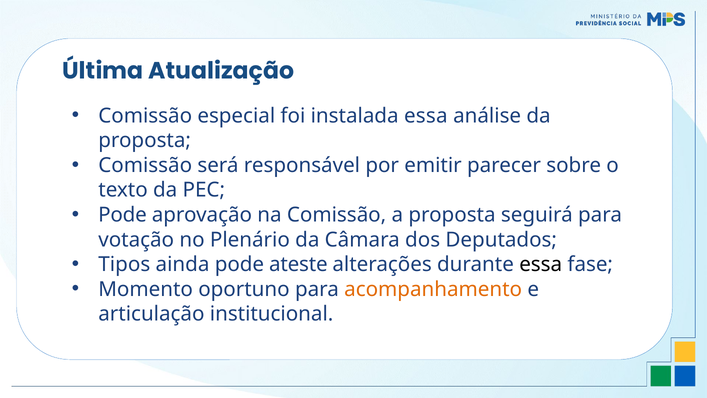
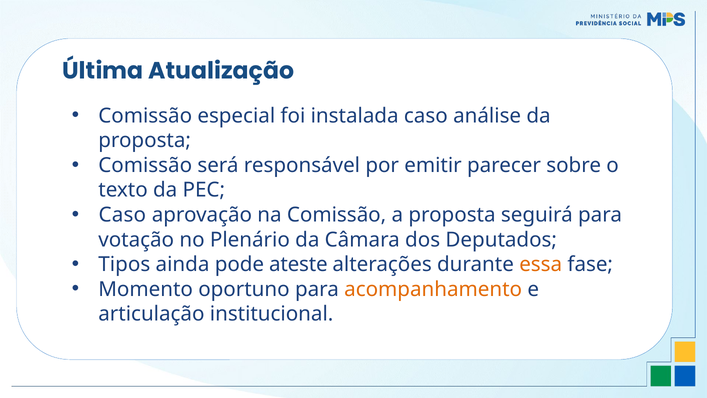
instalada essa: essa -> caso
Pode at (123, 215): Pode -> Caso
essa at (541, 264) colour: black -> orange
